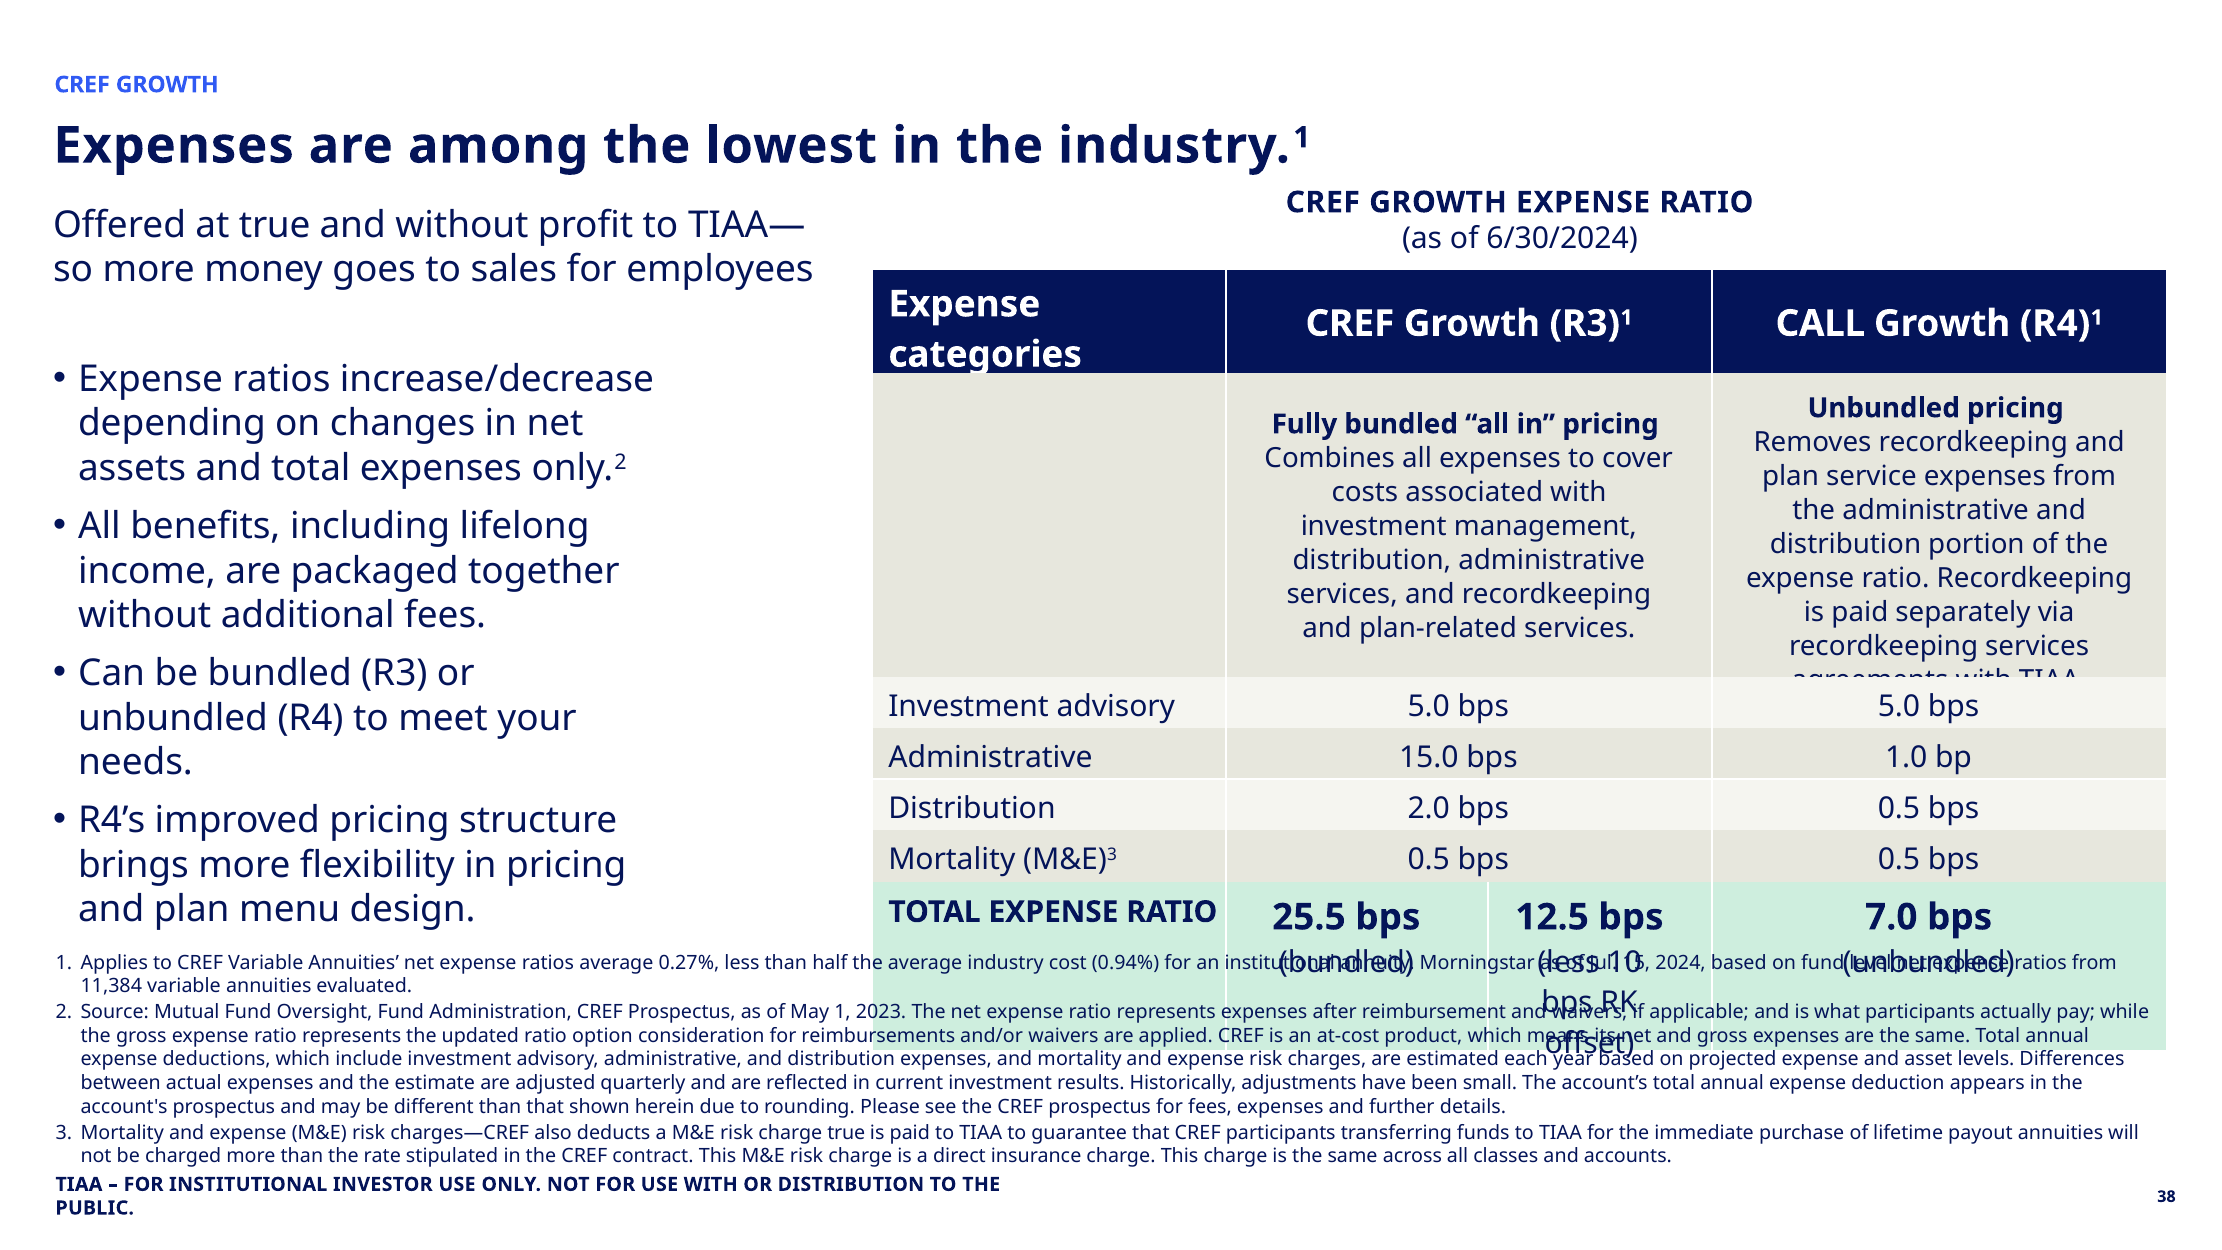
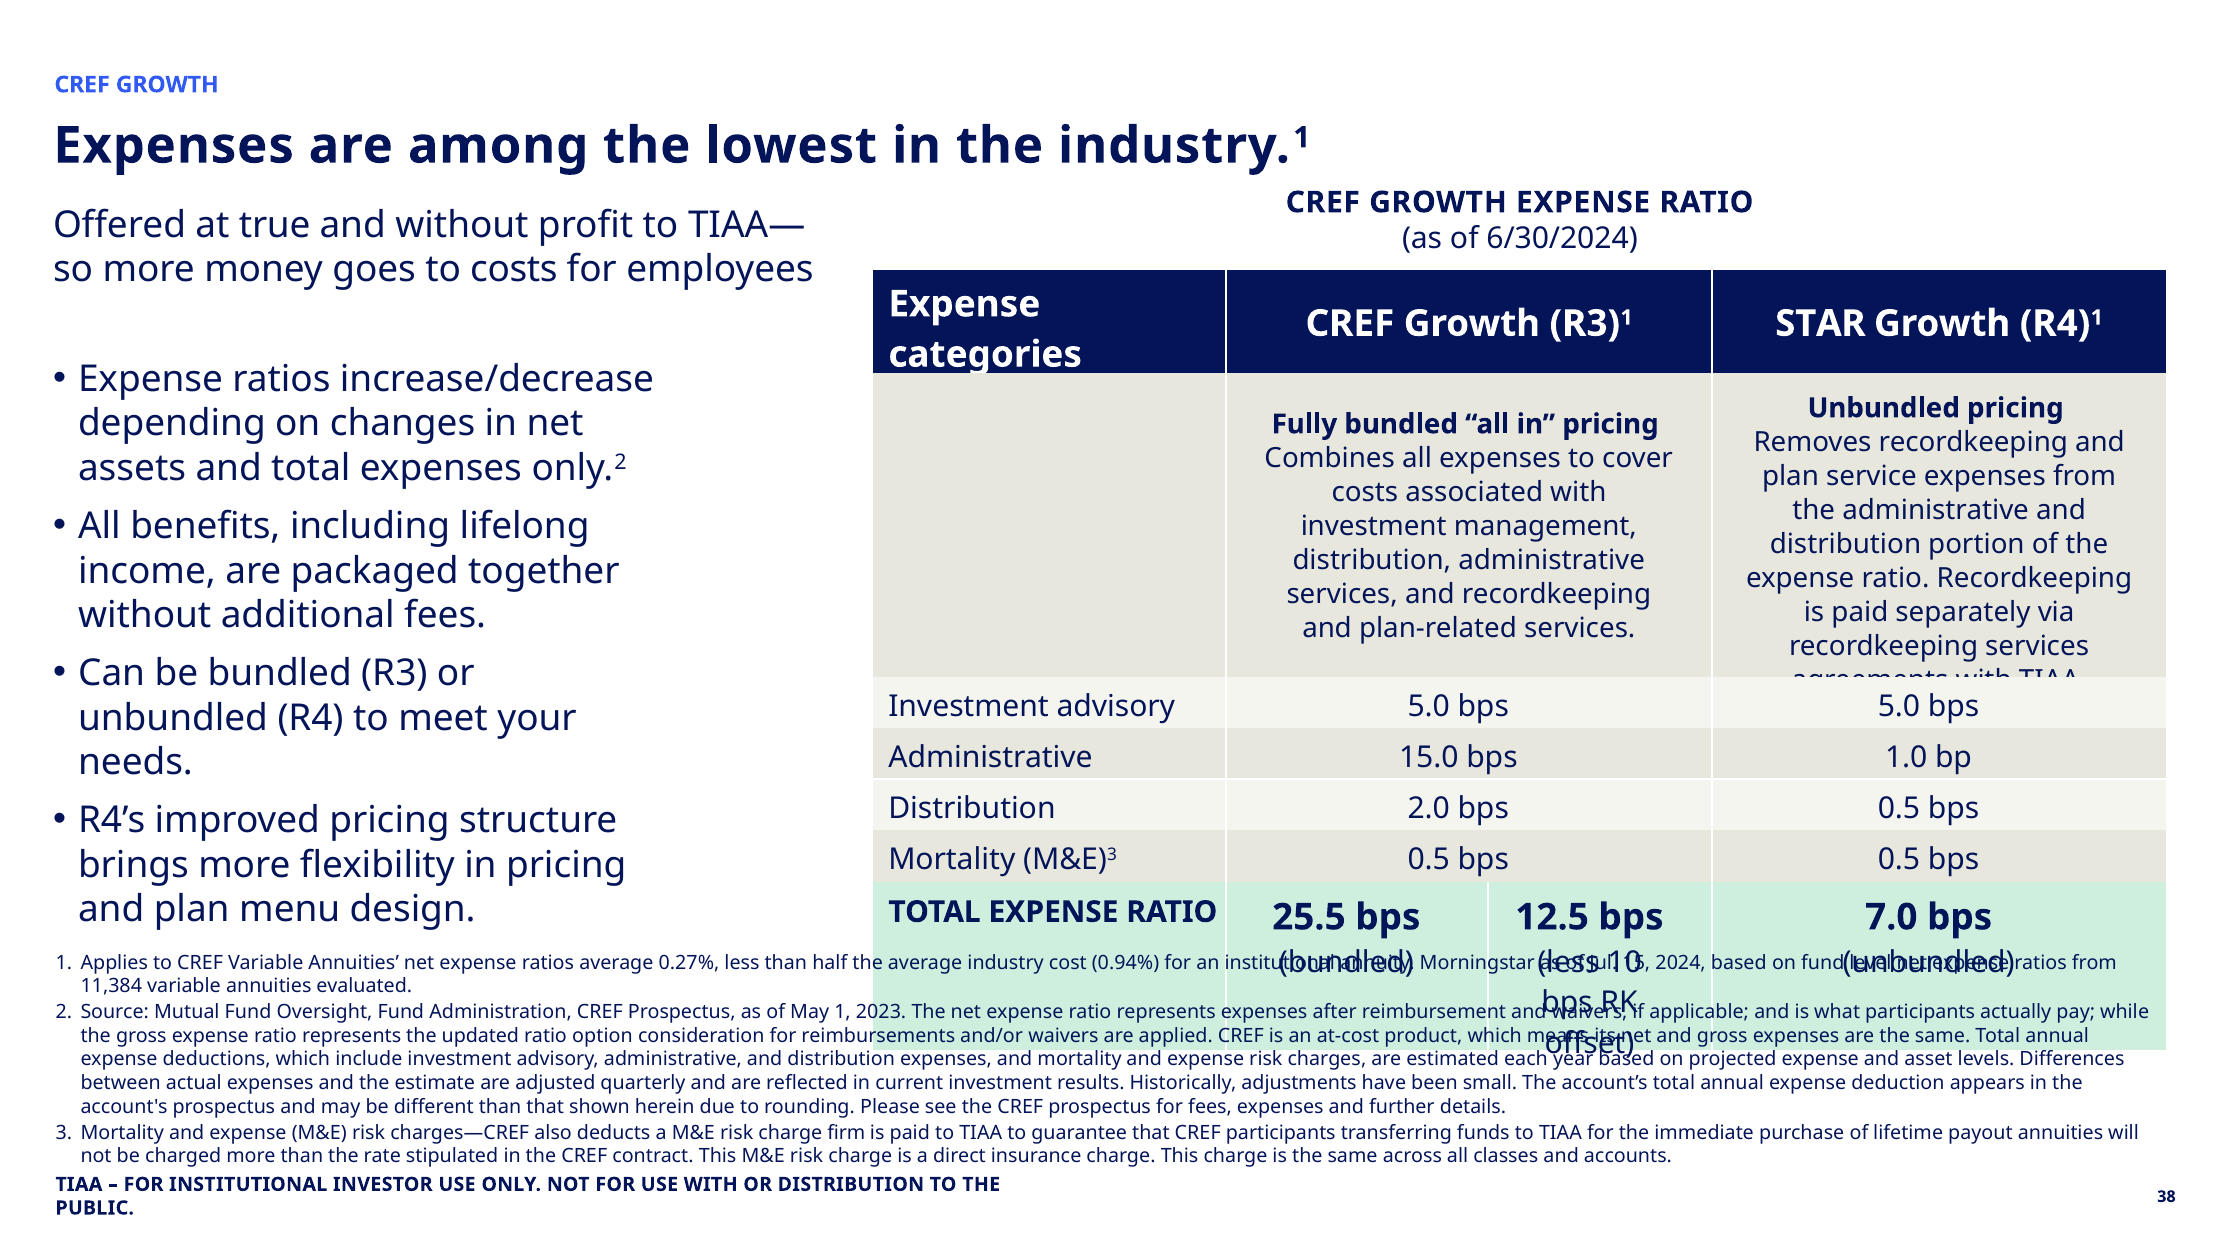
to sales: sales -> costs
CALL: CALL -> STAR
charge true: true -> firm
